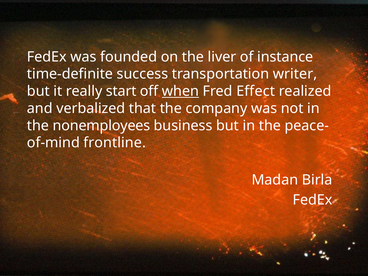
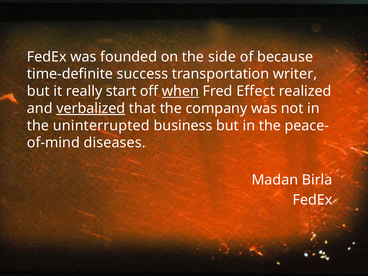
liver: liver -> side
instance: instance -> because
verbalized underline: none -> present
nonemployees: nonemployees -> uninterrupted
frontline: frontline -> diseases
